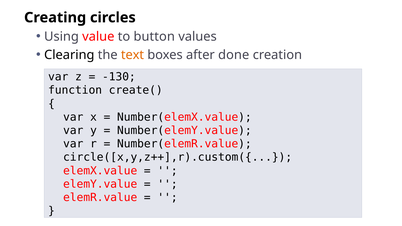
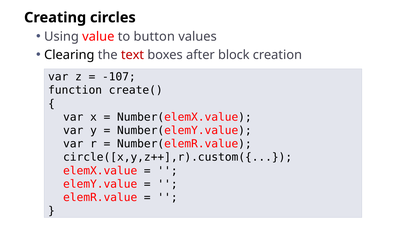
text colour: orange -> red
done: done -> block
-130: -130 -> -107
